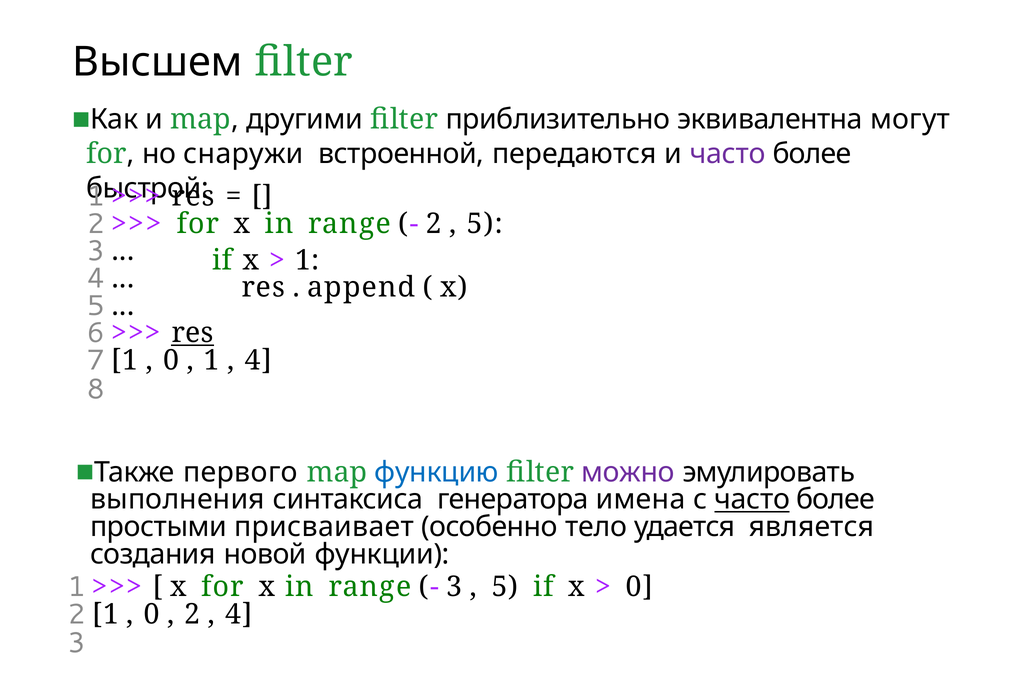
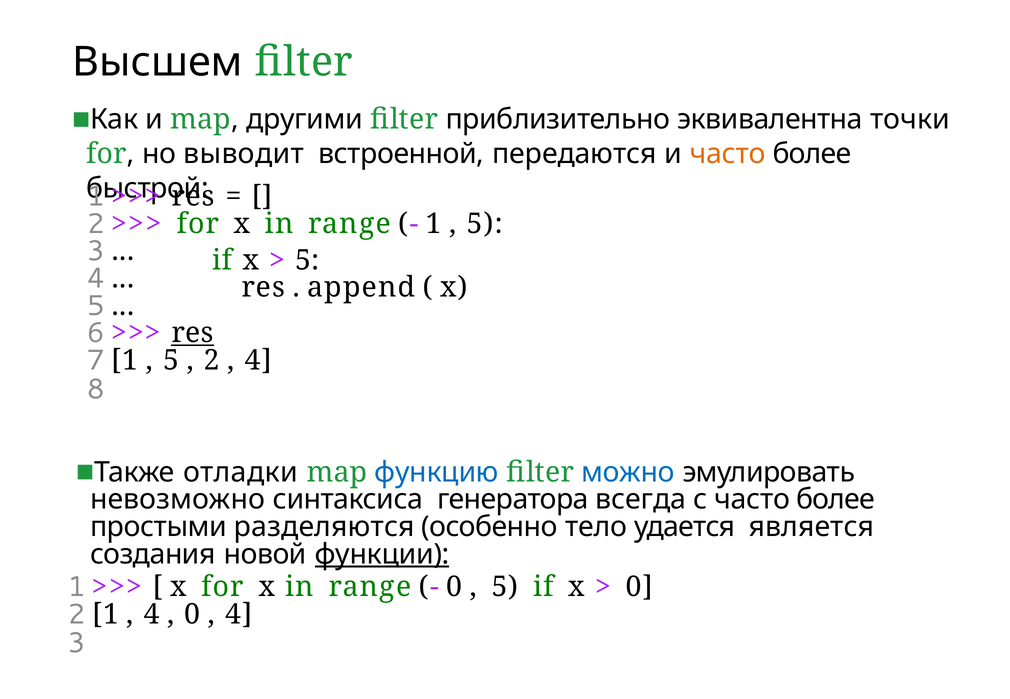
могут: могут -> точки
снаружи: снаружи -> выводит
часто at (728, 154) colour: purple -> orange
2 at (434, 224): 2 -> 1
1 at (307, 260): 1 -> 5
0 at (171, 361): 0 -> 5
1 at (212, 361): 1 -> 2
первого: первого -> отладки
можно colour: purple -> blue
выполнения: выполнения -> невозможно
имена: имена -> всегда
часто at (752, 500) underline: present -> none
присваивает: присваивает -> разделяются
функции underline: none -> present
3 at (454, 587): 3 -> 0
0 at (152, 614): 0 -> 4
2 at (192, 614): 2 -> 0
